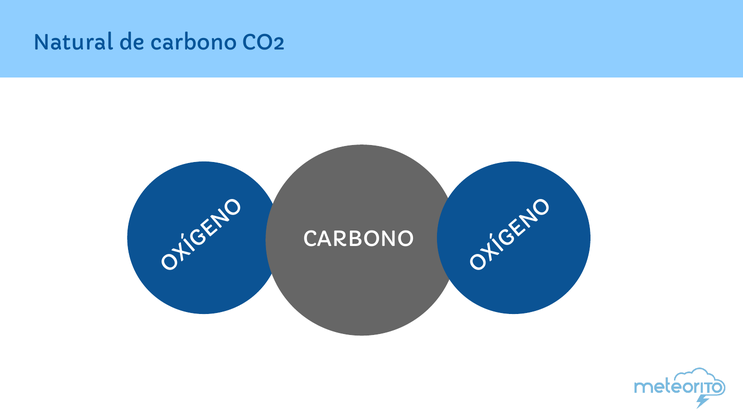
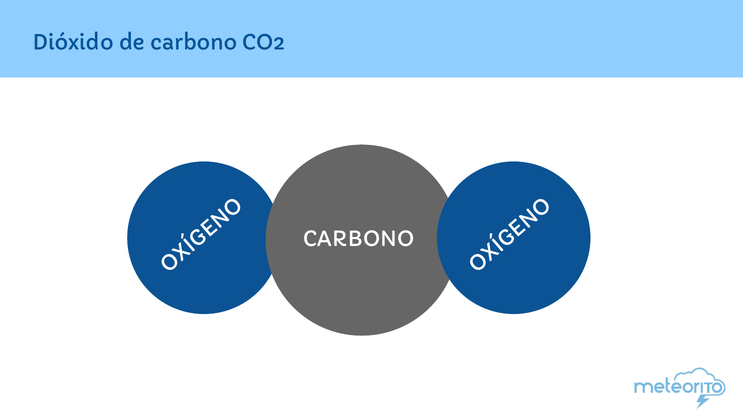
Natural: Natural -> Dióxido
